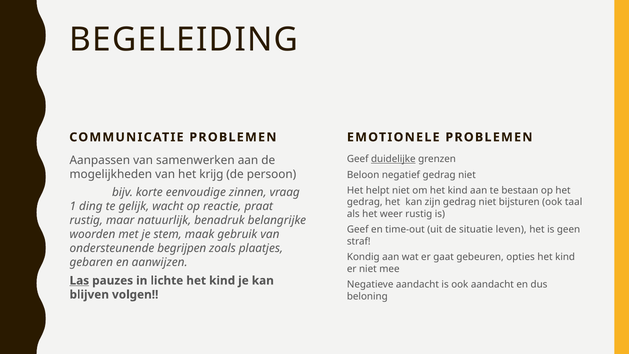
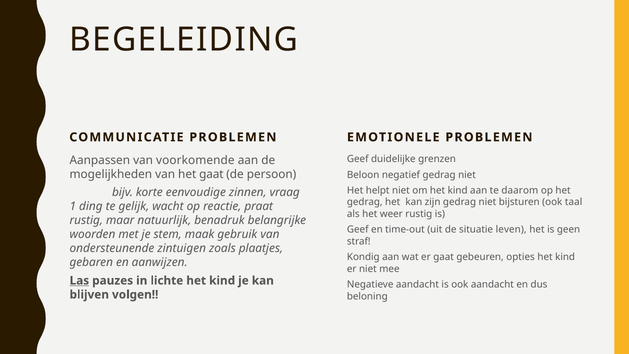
duidelijke underline: present -> none
samenwerken: samenwerken -> voorkomende
het krijg: krijg -> gaat
bestaan: bestaan -> daarom
begrijpen: begrijpen -> zintuigen
